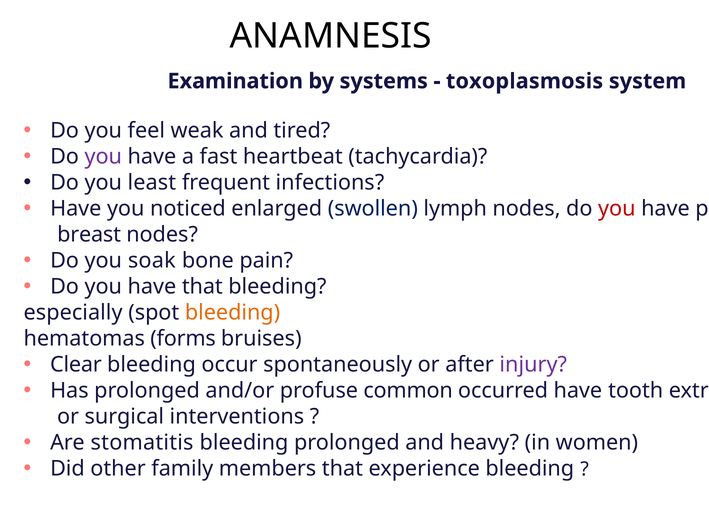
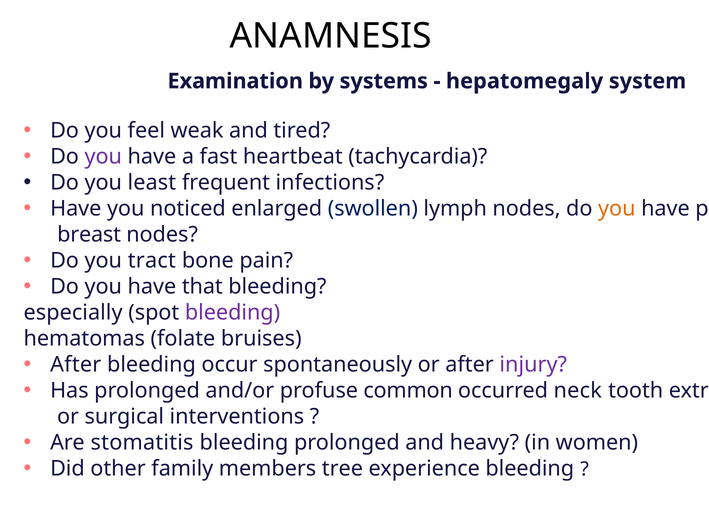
toxoplasmosis: toxoplasmosis -> hepatomegaly
you at (617, 209) colour: red -> orange
soak: soak -> tract
bleeding at (233, 313) colour: orange -> purple
forms: forms -> folate
Clear at (76, 365): Clear -> After
occurred have: have -> neck
members that: that -> tree
